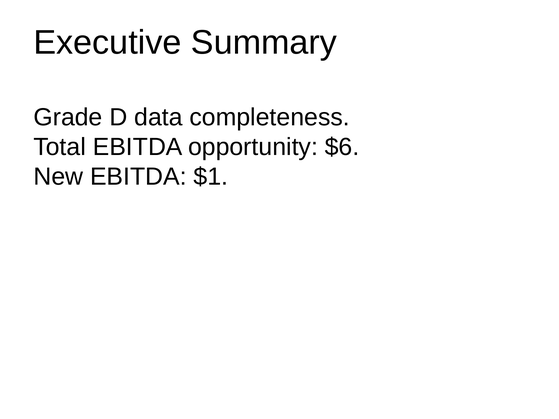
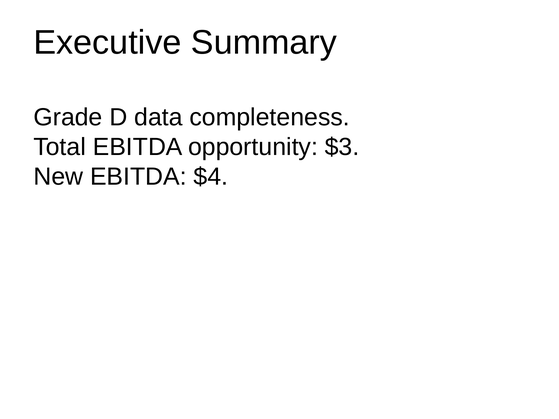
$6: $6 -> $3
$1: $1 -> $4
